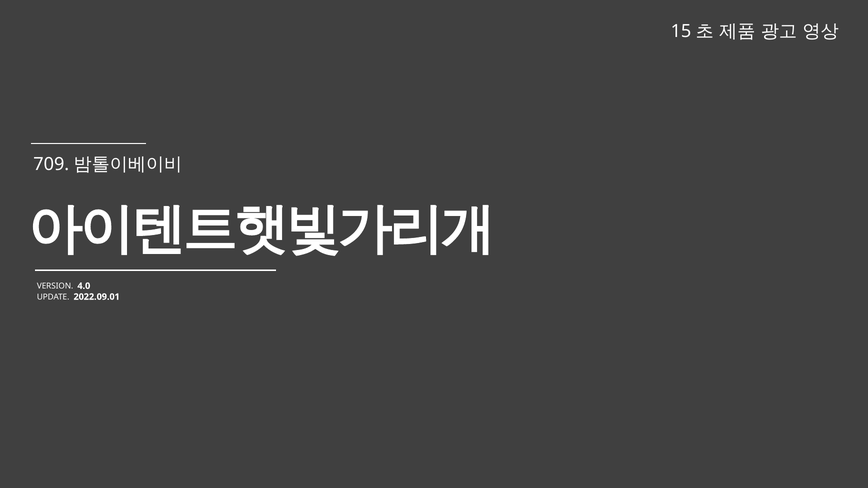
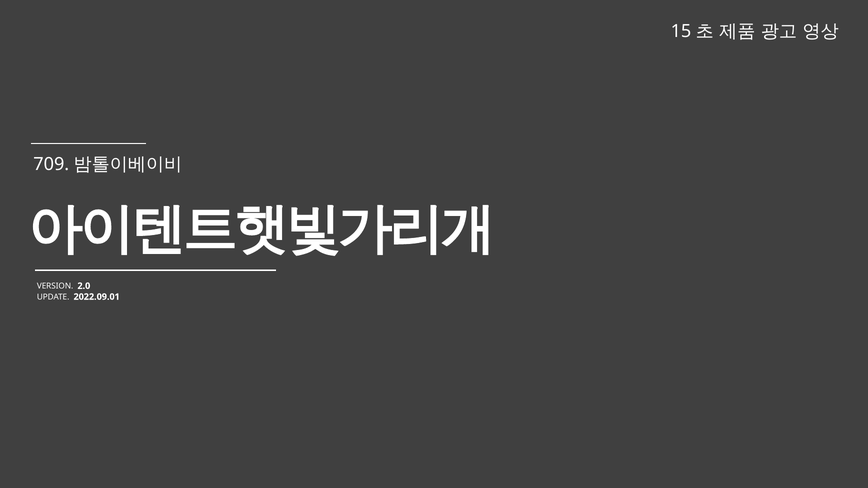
4.0: 4.0 -> 2.0
